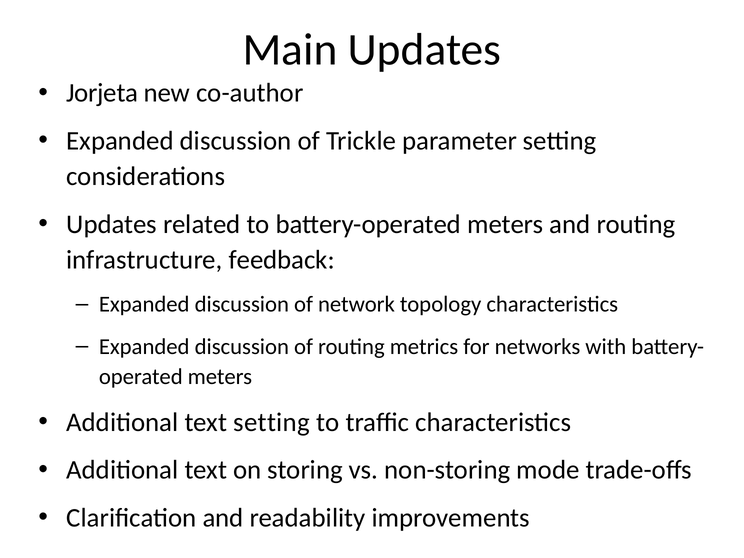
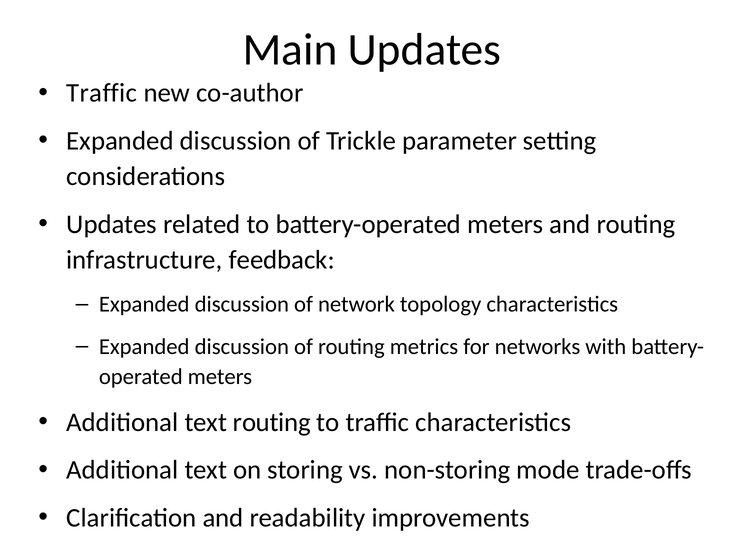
Jorjeta at (102, 93): Jorjeta -> Traffic
text setting: setting -> routing
